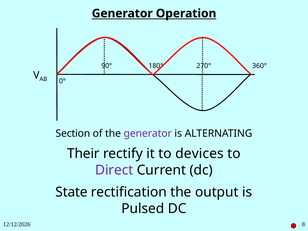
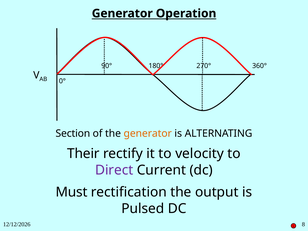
generator at (148, 134) colour: purple -> orange
devices: devices -> velocity
State: State -> Must
